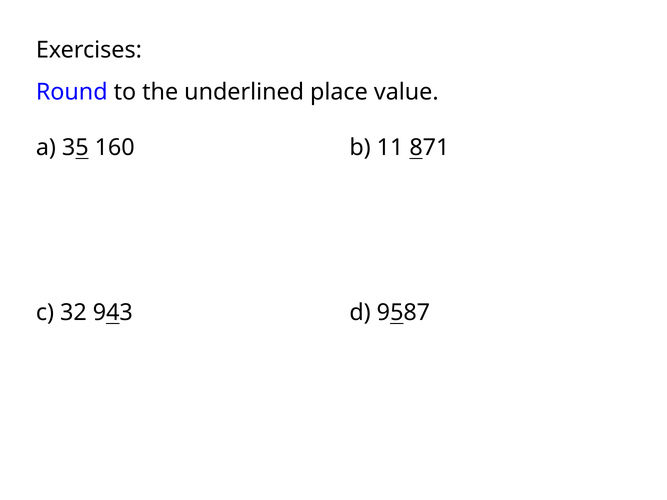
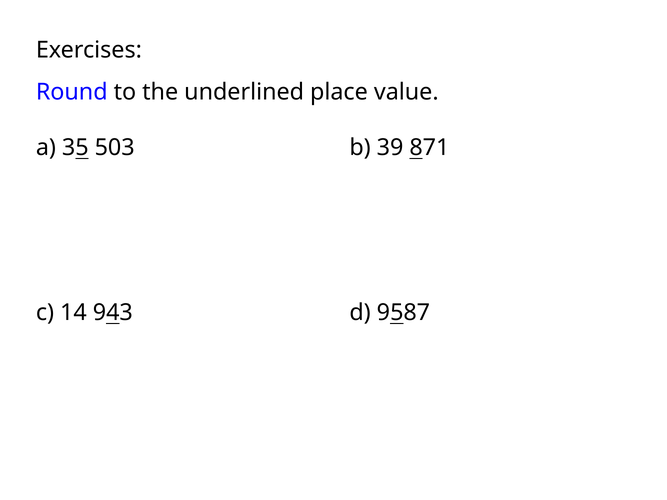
160: 160 -> 503
11: 11 -> 39
32: 32 -> 14
